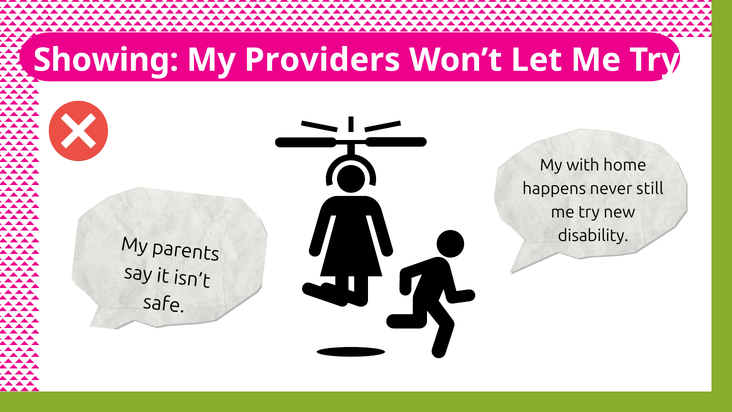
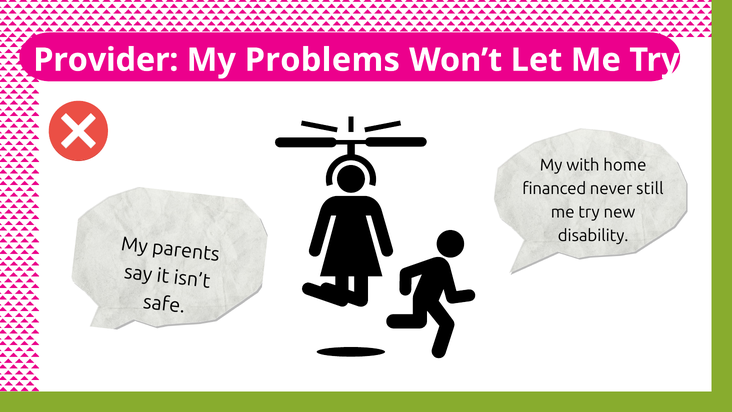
Showing: Showing -> Provider
Providers: Providers -> Problems
happens: happens -> financed
